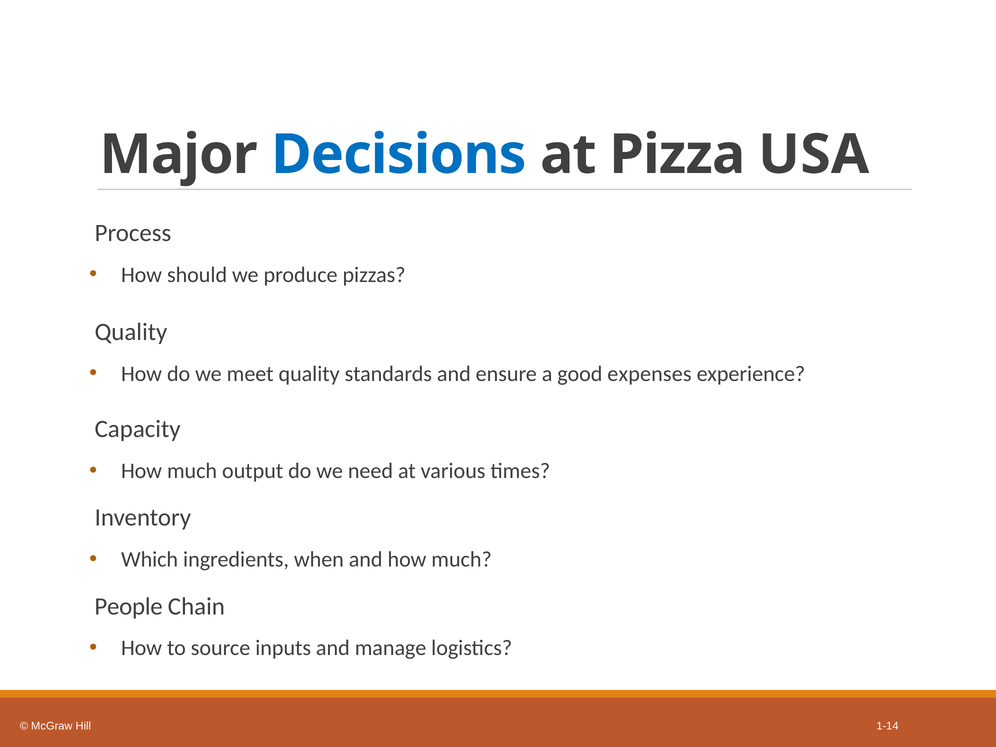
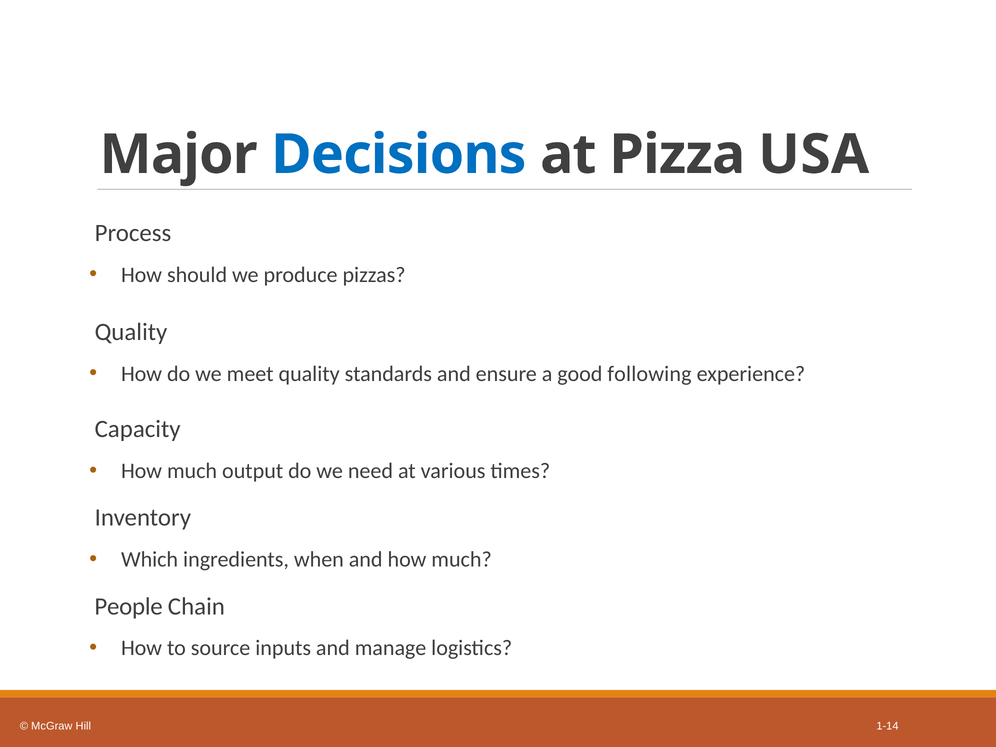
expenses: expenses -> following
